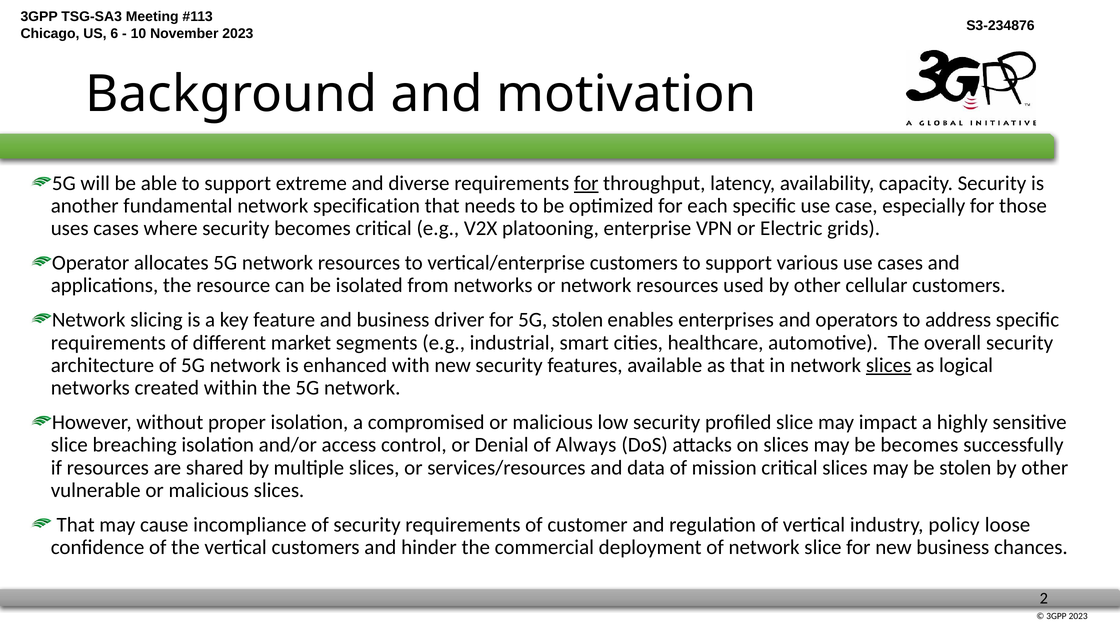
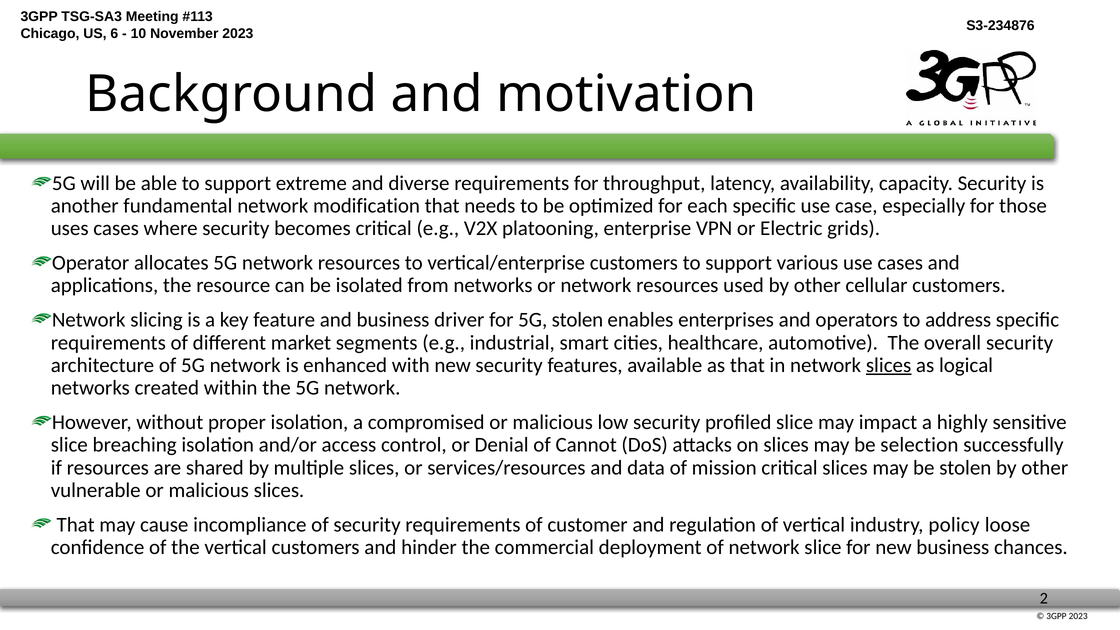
for at (586, 183) underline: present -> none
specification: specification -> modification
Always: Always -> Cannot
be becomes: becomes -> selection
